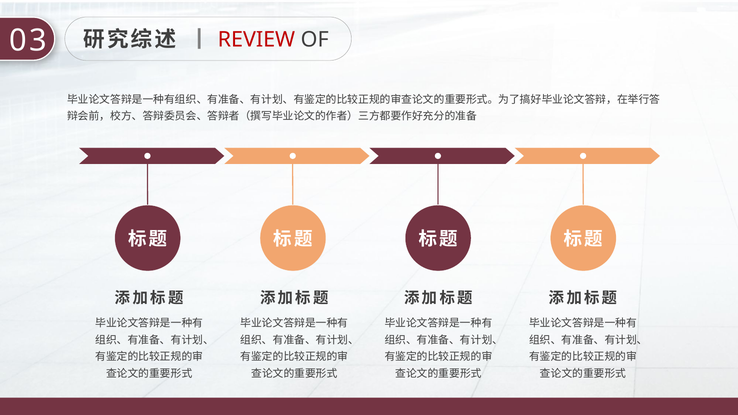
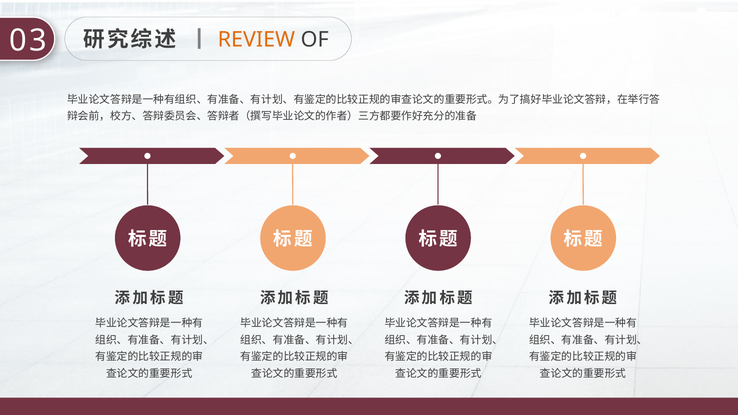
REVIEW colour: red -> orange
